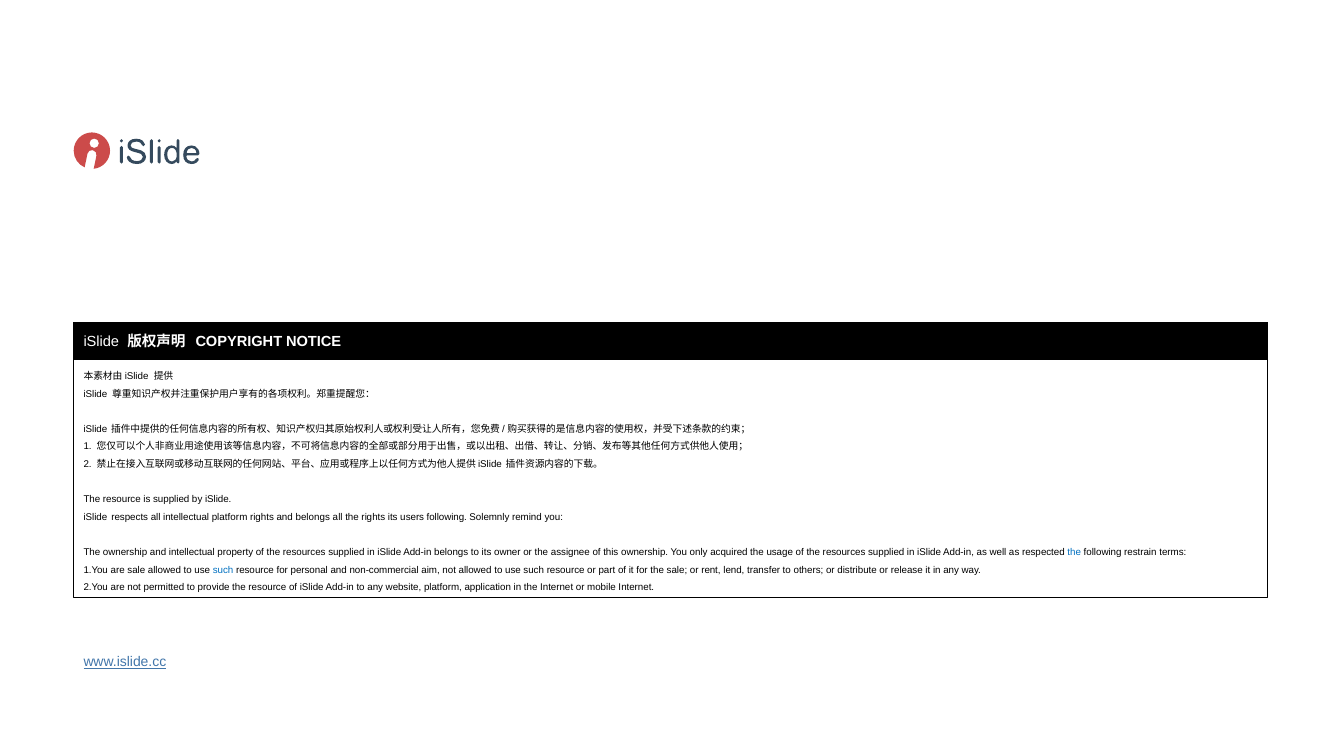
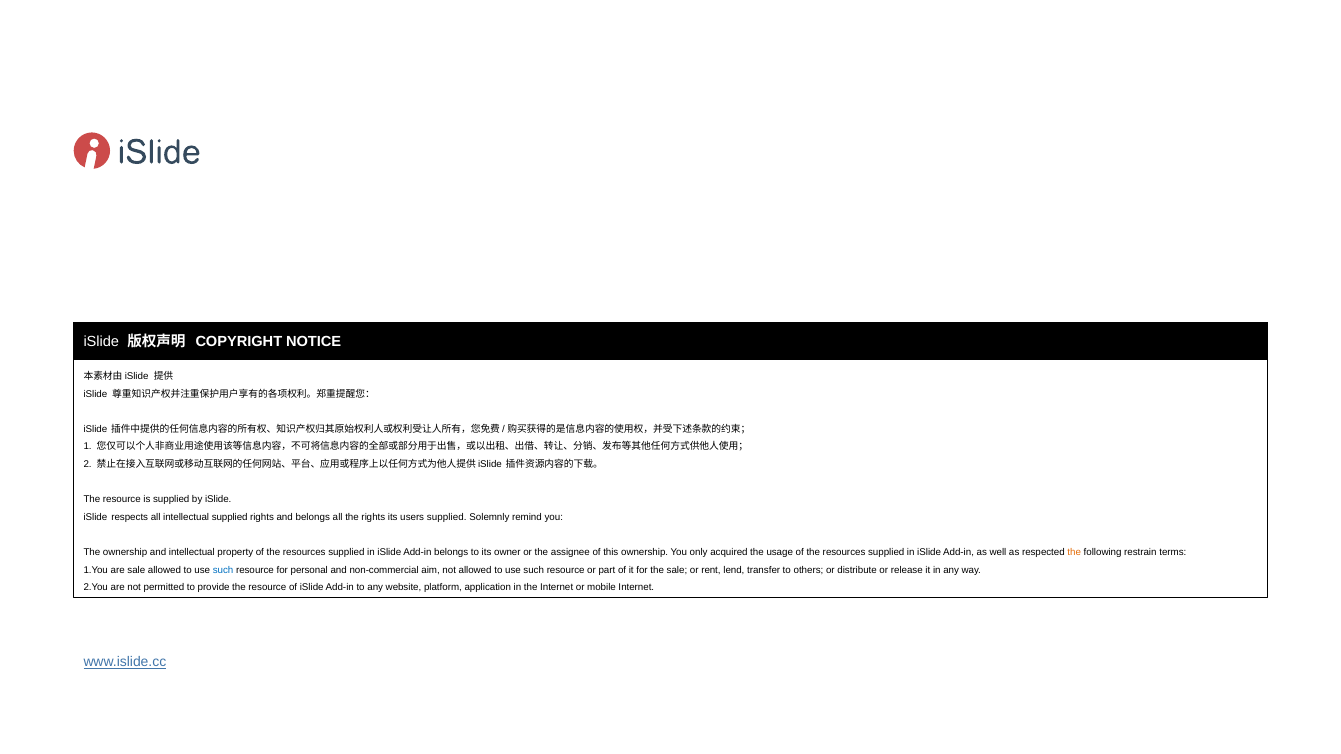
intellectual platform: platform -> supplied
users following: following -> supplied
the at (1074, 552) colour: blue -> orange
